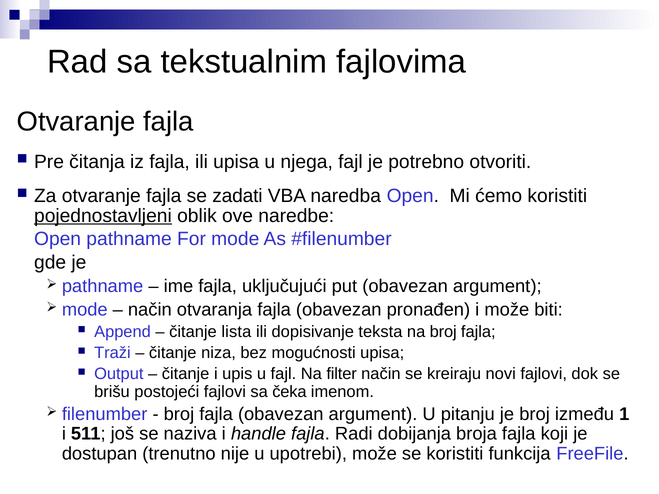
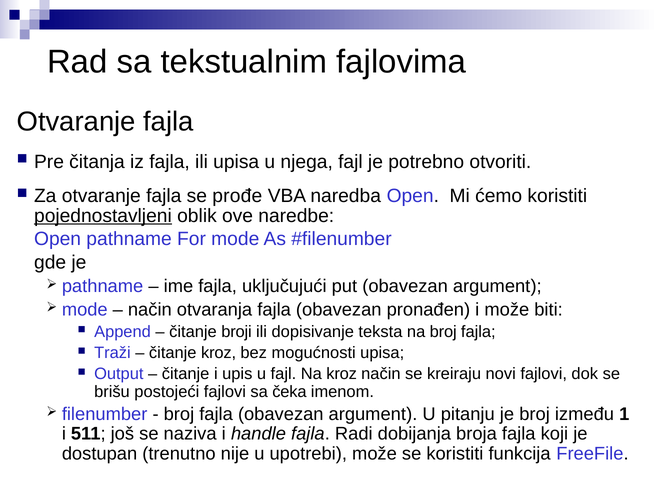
zadati: zadati -> prođe
lista: lista -> broji
čitanje niza: niza -> kroz
Na filter: filter -> kroz
